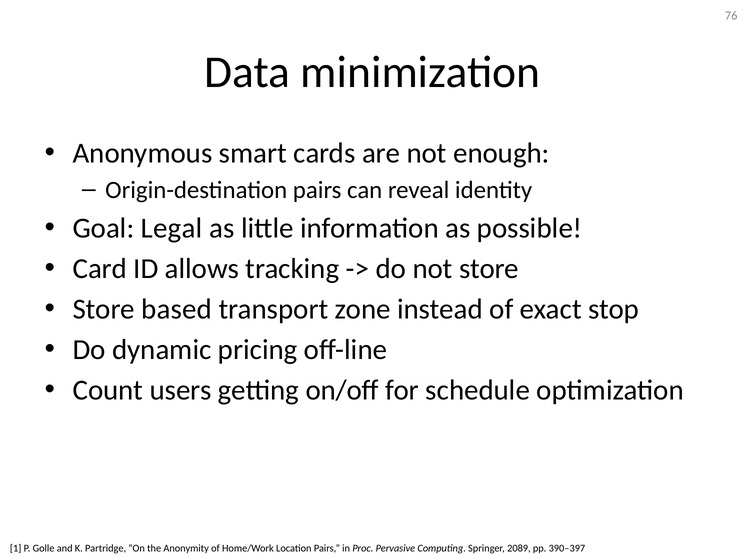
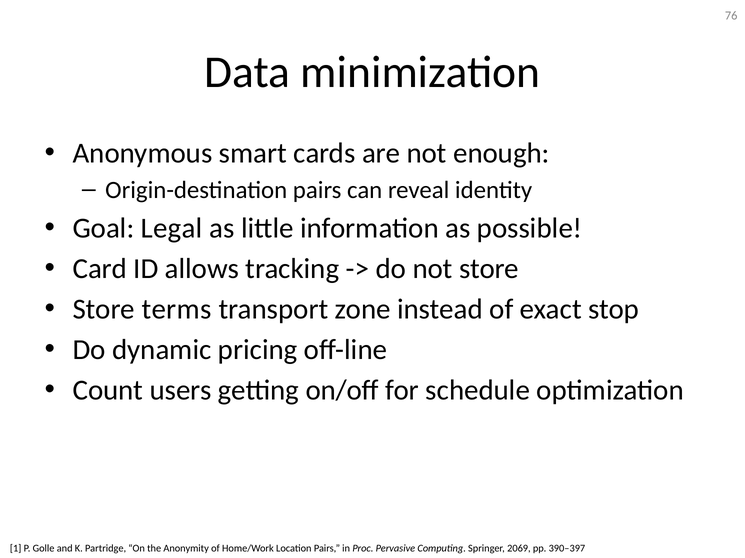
based: based -> terms
2089: 2089 -> 2069
